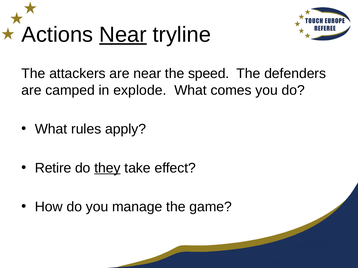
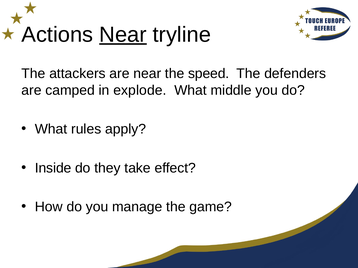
comes: comes -> middle
Retire: Retire -> Inside
they underline: present -> none
